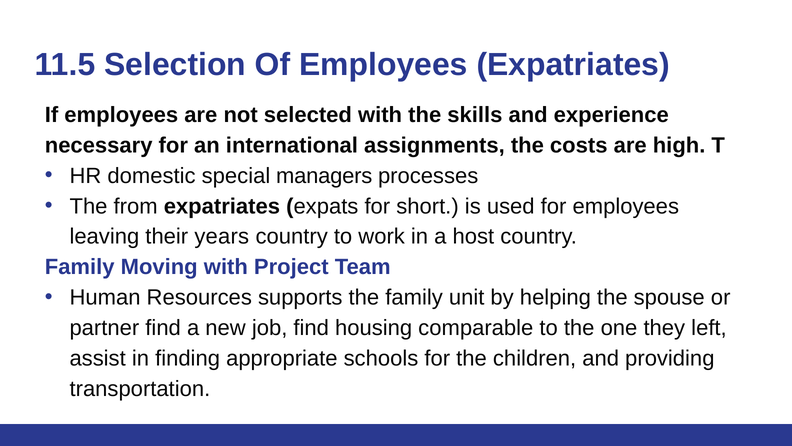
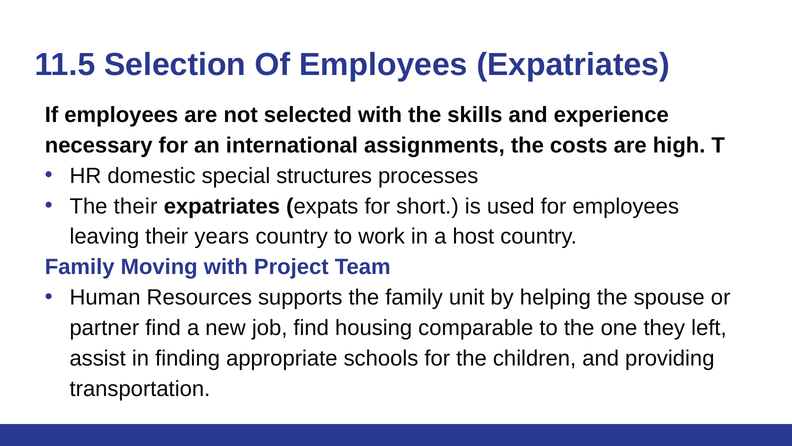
managers: managers -> structures
The from: from -> their
